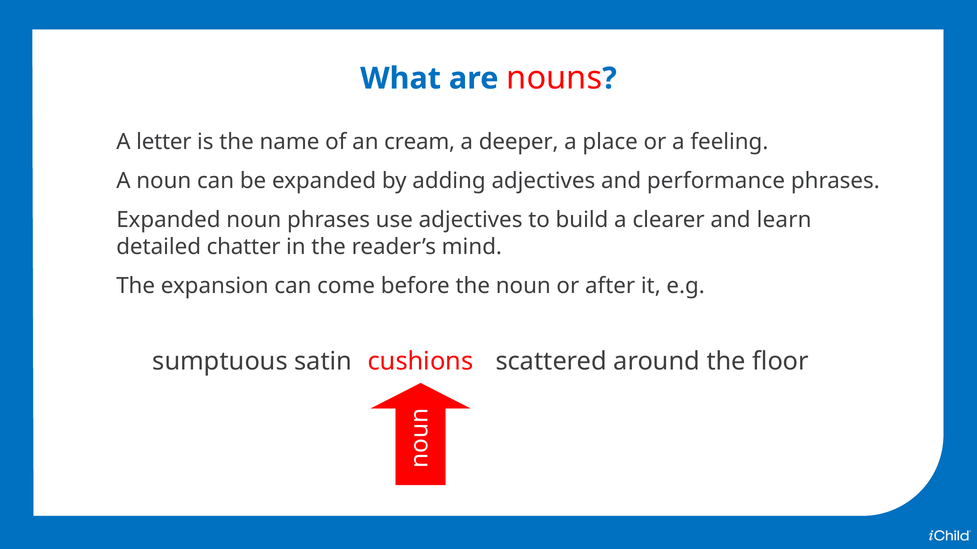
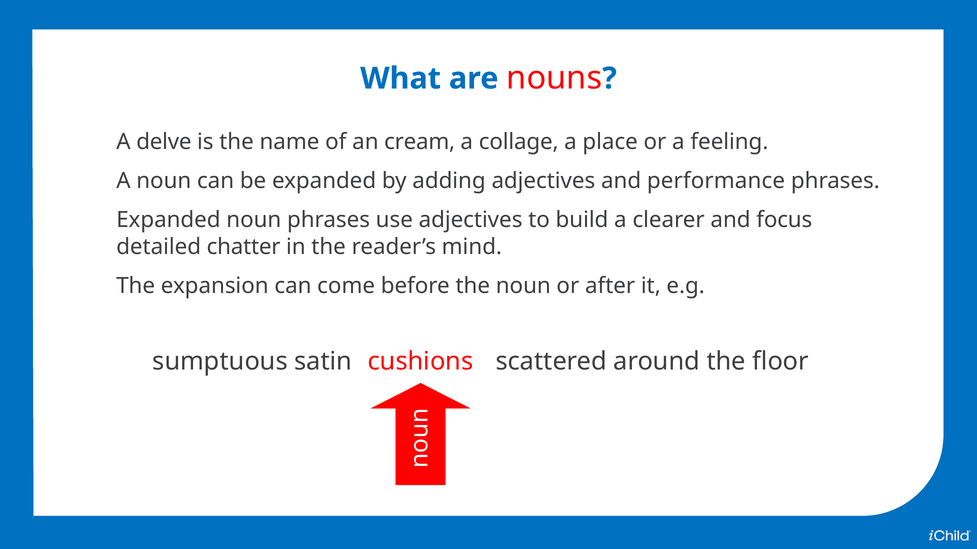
letter: letter -> delve
deeper: deeper -> collage
learn: learn -> focus
